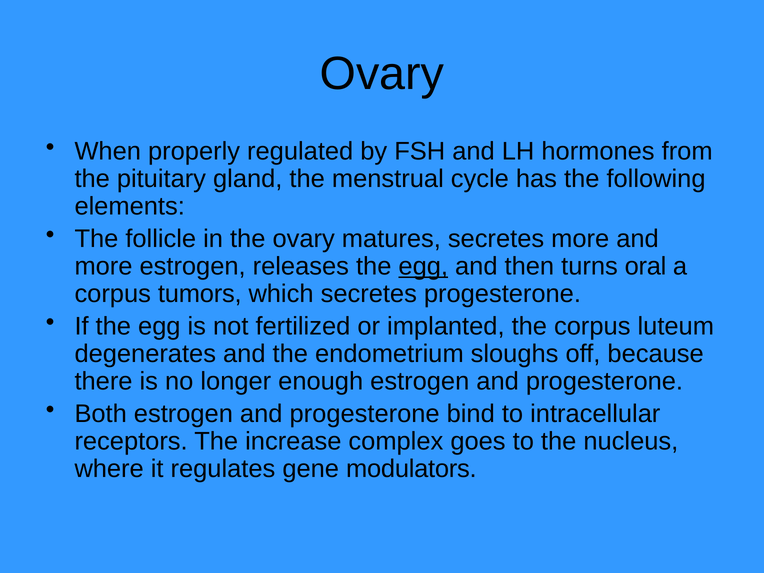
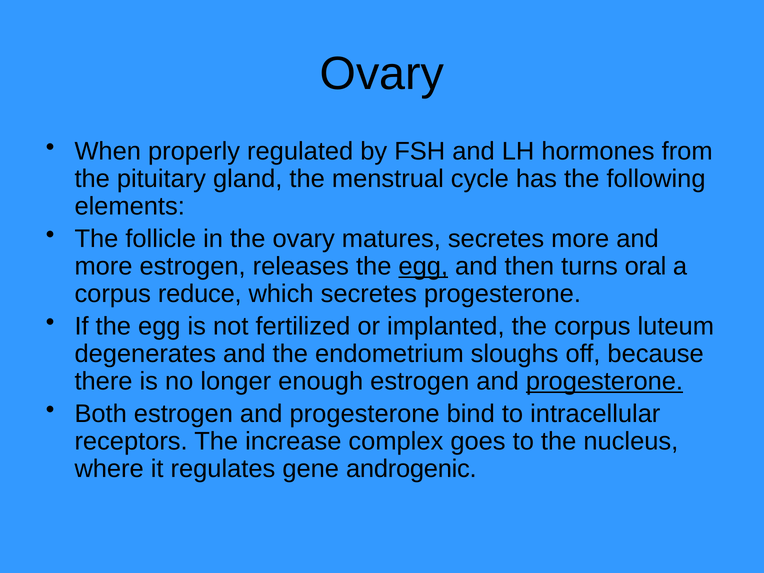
tumors: tumors -> reduce
progesterone at (605, 381) underline: none -> present
modulators: modulators -> androgenic
